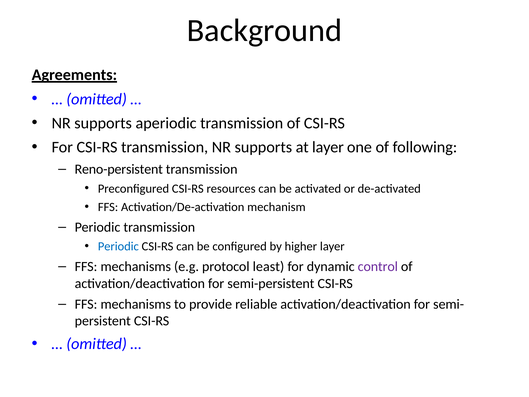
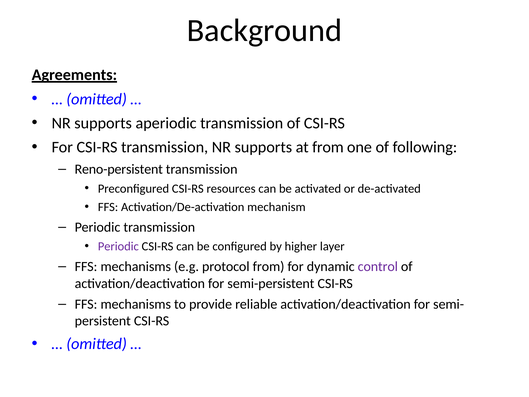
at layer: layer -> from
Periodic at (118, 246) colour: blue -> purple
protocol least: least -> from
